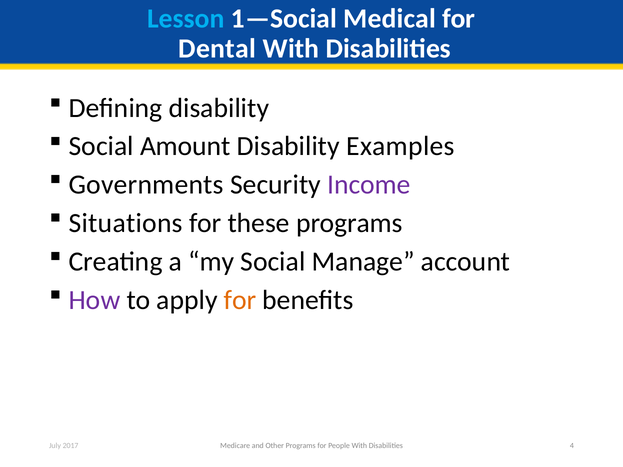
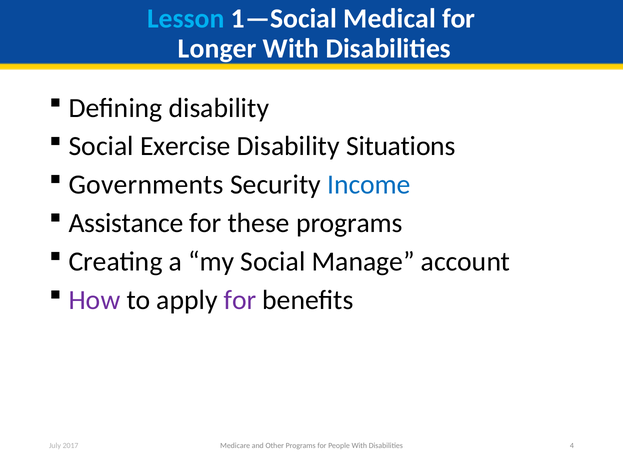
Dental: Dental -> Longer
Amount: Amount -> Exercise
Examples: Examples -> Situations
Income colour: purple -> blue
Situations: Situations -> Assistance
for at (240, 300) colour: orange -> purple
